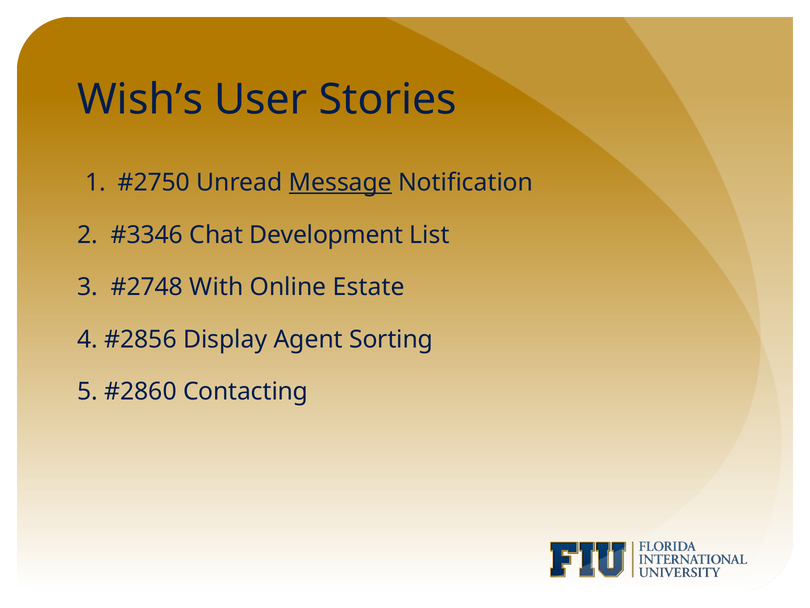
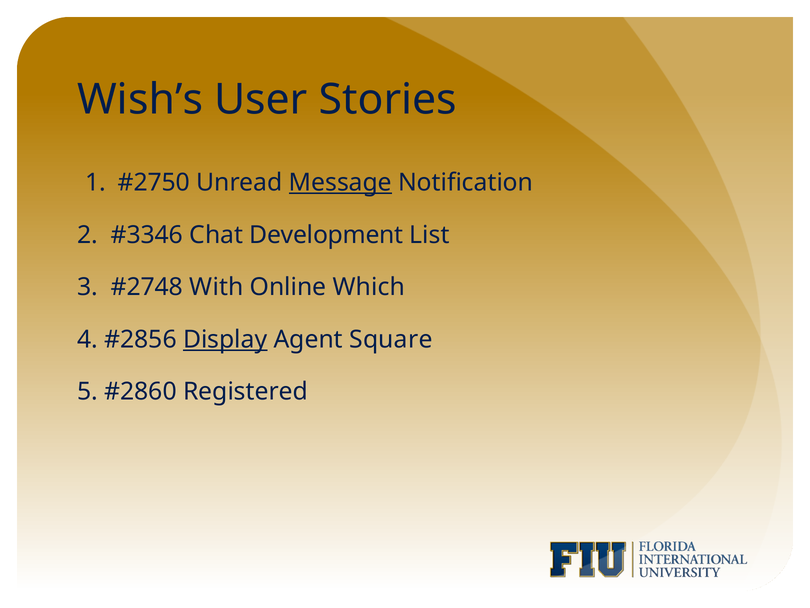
Estate: Estate -> Which
Display underline: none -> present
Sorting: Sorting -> Square
Contacting: Contacting -> Registered
